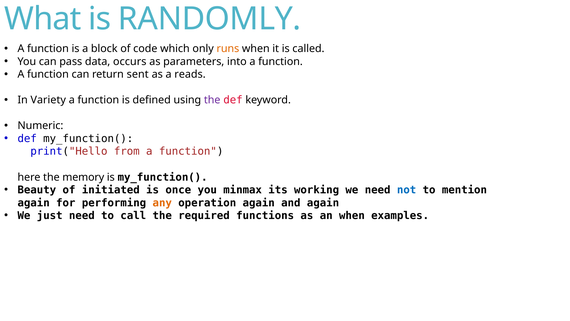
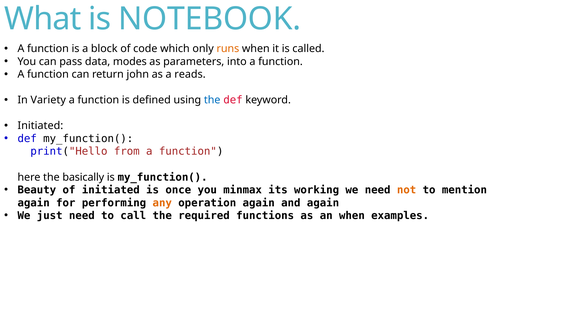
RANDOMLY: RANDOMLY -> NOTEBOOK
occurs: occurs -> modes
sent: sent -> john
the at (212, 100) colour: purple -> blue
Numeric at (40, 126): Numeric -> Initiated
memory: memory -> basically
not colour: blue -> orange
